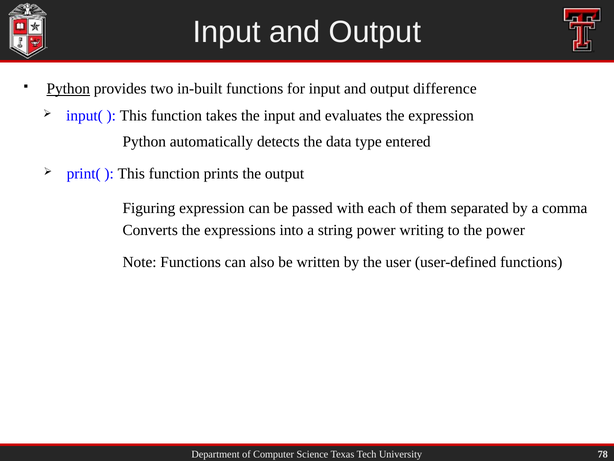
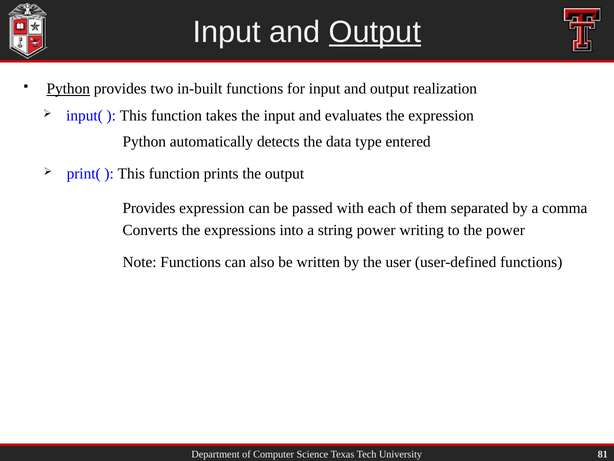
Output at (375, 32) underline: none -> present
difference: difference -> realization
Figuring at (149, 208): Figuring -> Provides
78: 78 -> 81
